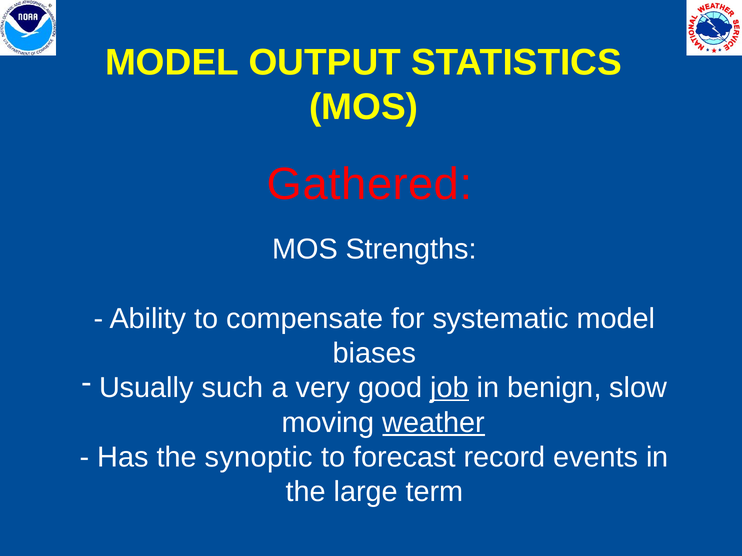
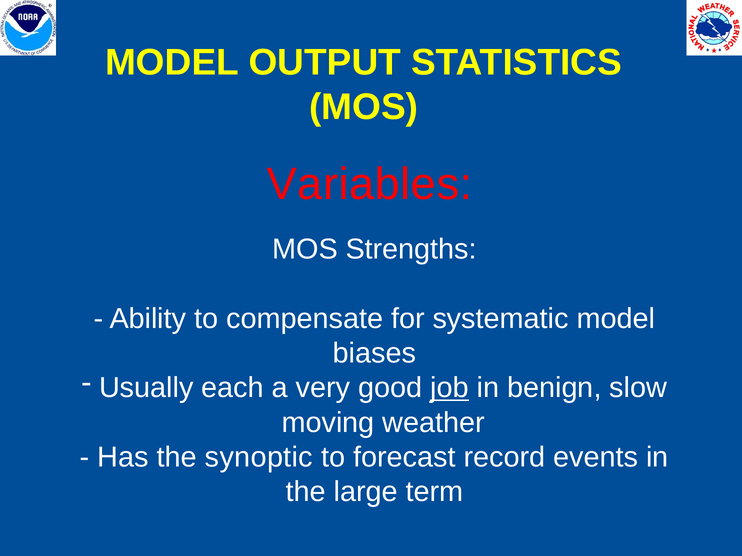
Gathered: Gathered -> Variables
such: such -> each
weather underline: present -> none
